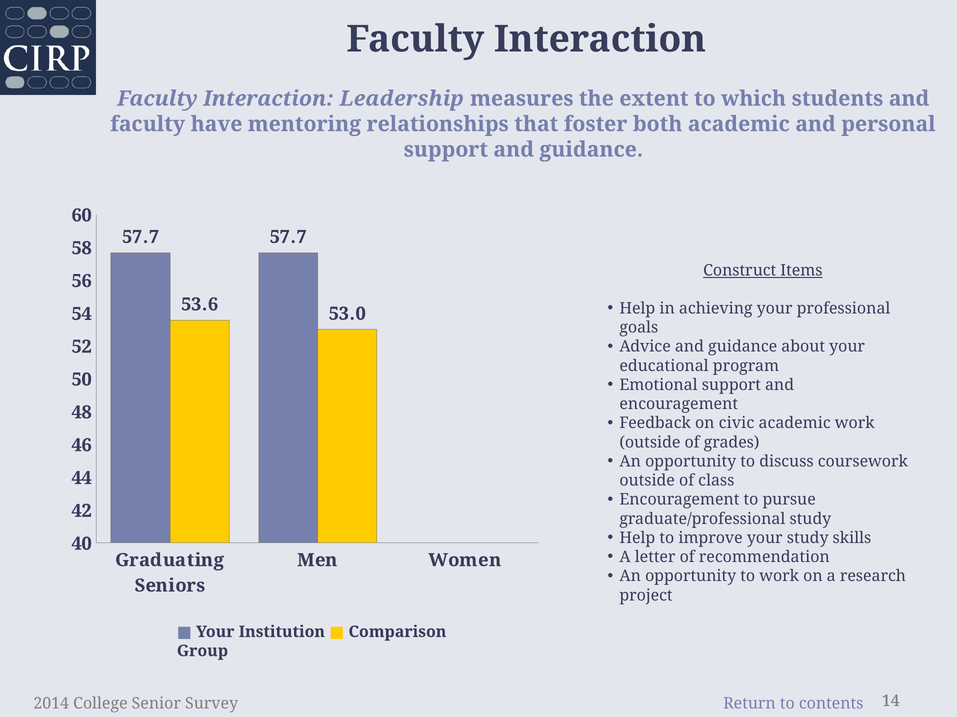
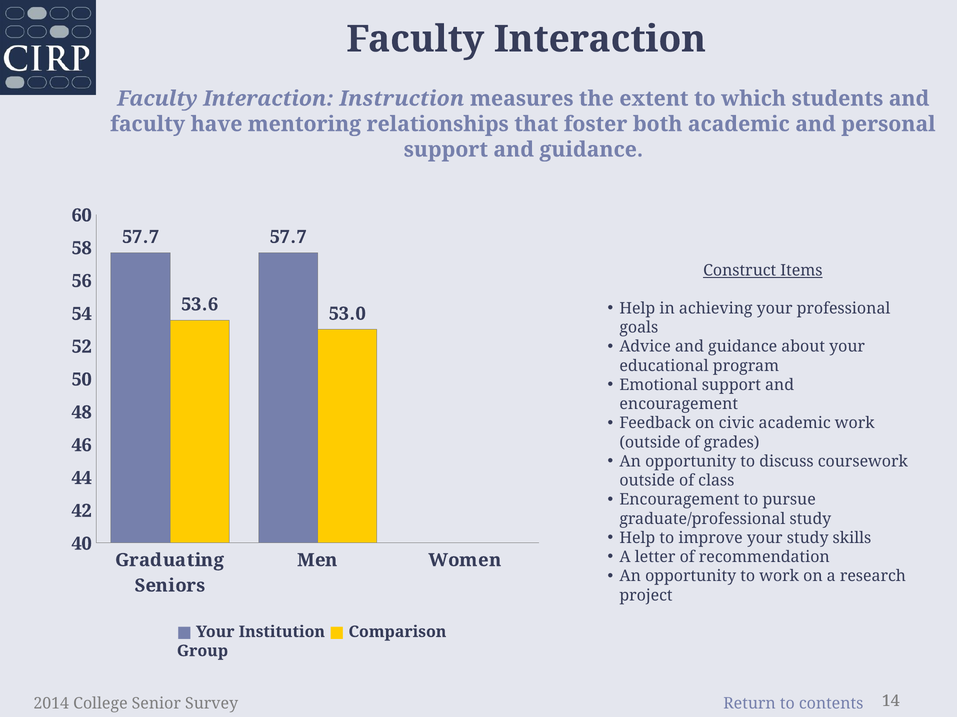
Leadership: Leadership -> Instruction
